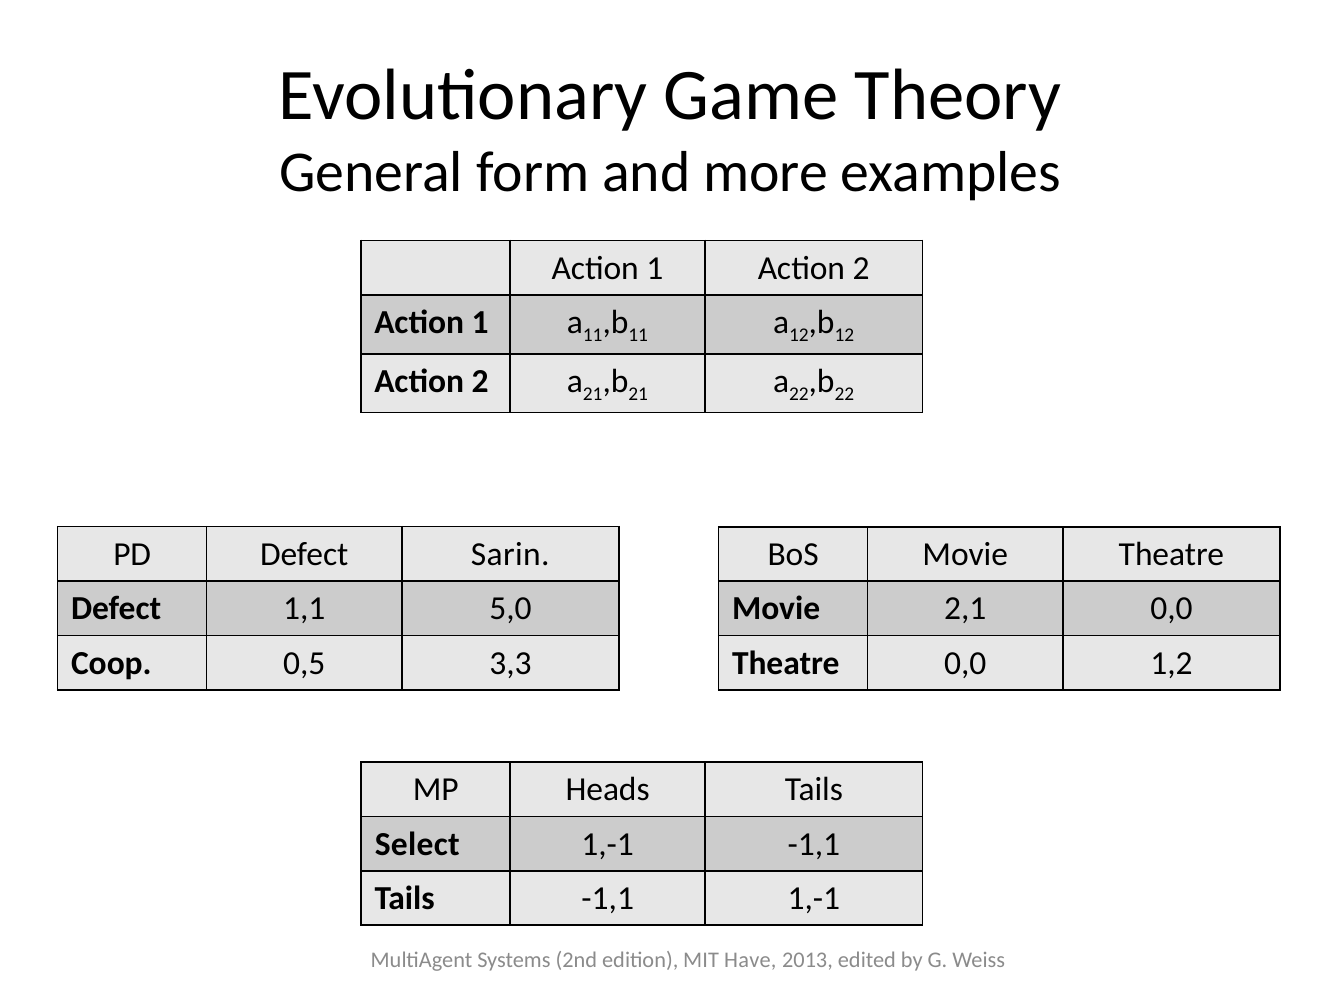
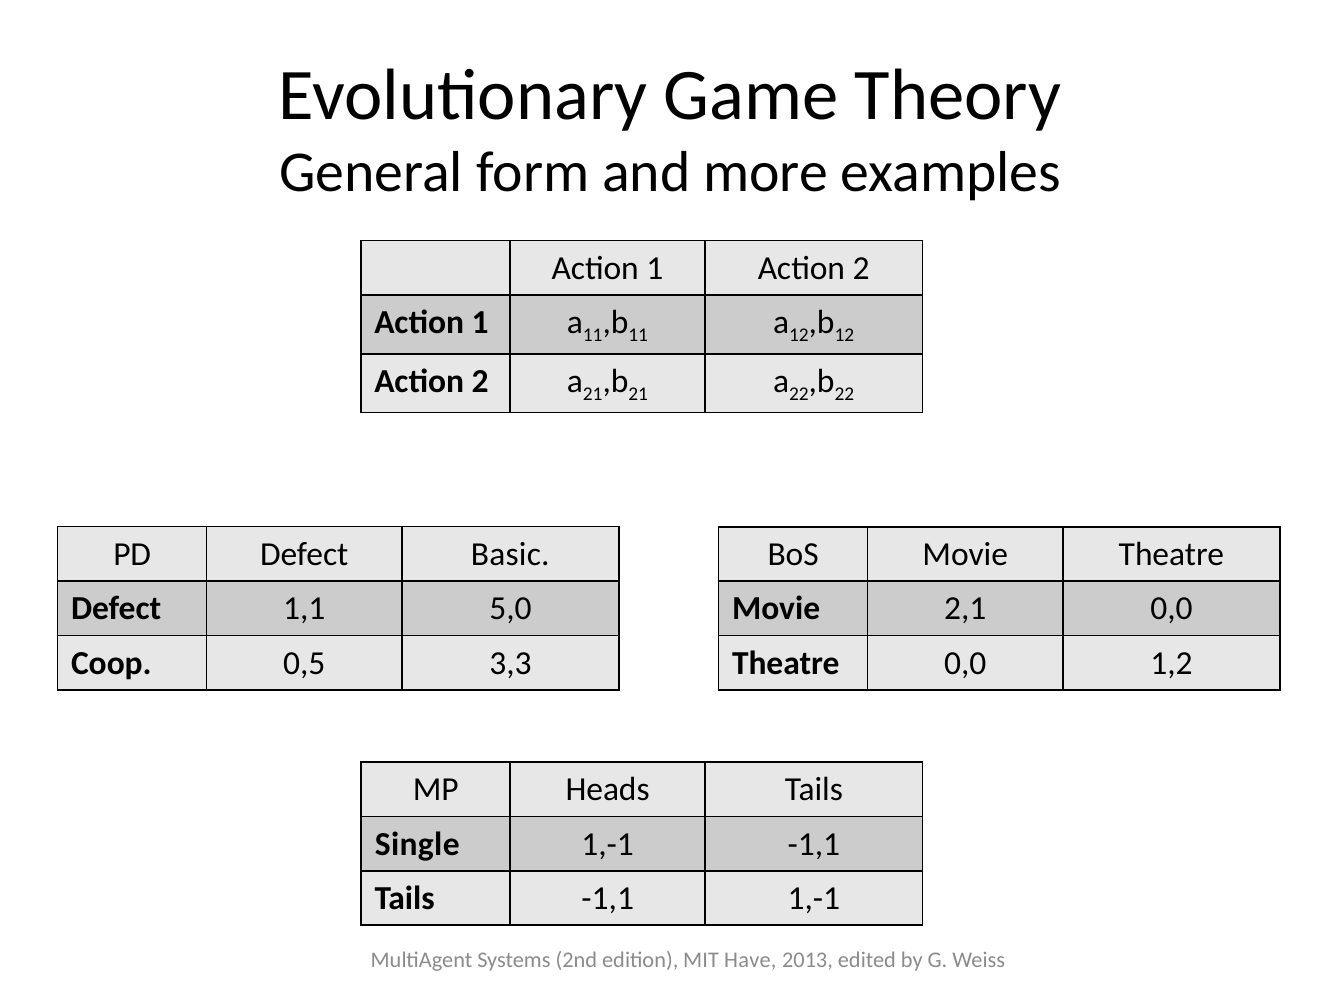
Sarin: Sarin -> Basic
Select: Select -> Single
